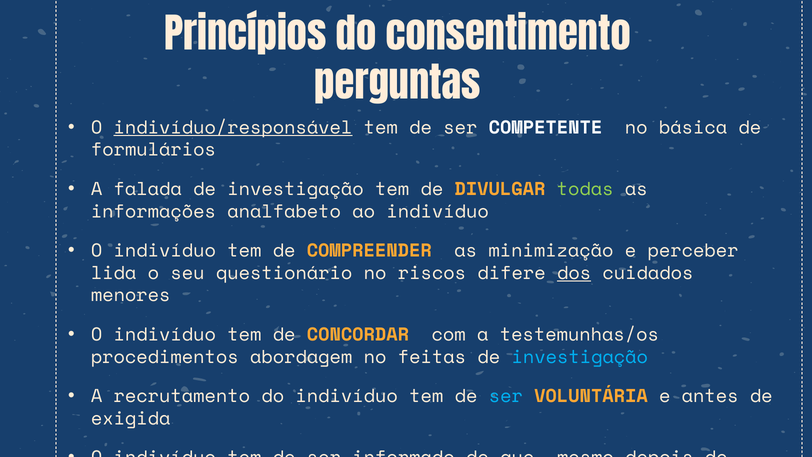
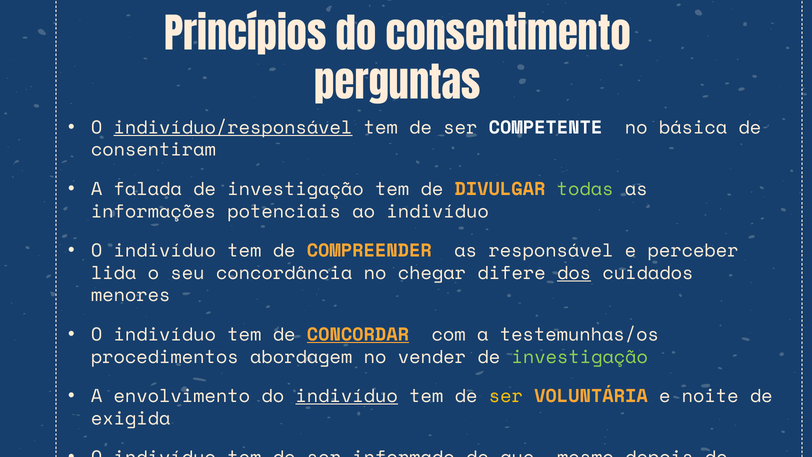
formulários: formulários -> consentiram
analfabeto: analfabeto -> potenciais
minimização: minimização -> responsável
seu questionário: questionário -> concordância
riscos: riscos -> chegar
CONCORDAR at (358, 334) underline: none -> present
feitas: feitas -> vender
investigação at (580, 357) colour: light blue -> light green
recrutamento: recrutamento -> envolvimento
indivíduo at (347, 396) underline: none -> present
ser at (506, 396) colour: light blue -> yellow
antes: antes -> noite
